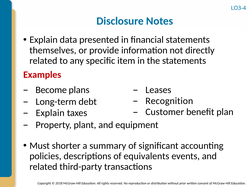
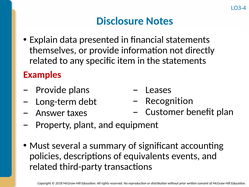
Become at (51, 90): Become -> Provide
Explain at (50, 113): Explain -> Answer
shorter: shorter -> several
